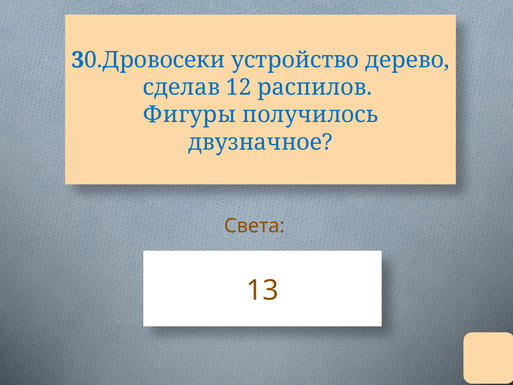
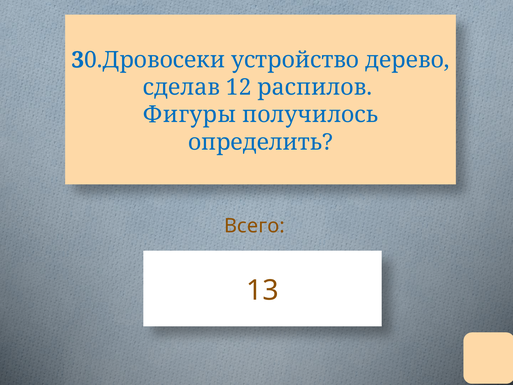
двузначное: двузначное -> определить
Света: Света -> Всего
